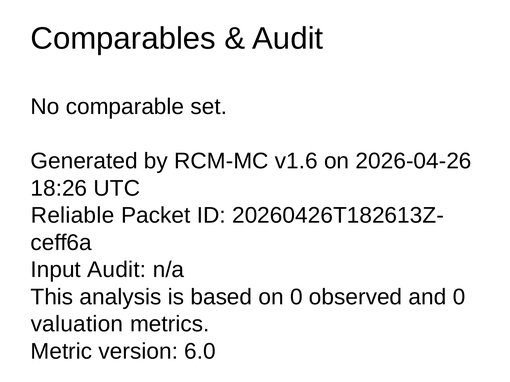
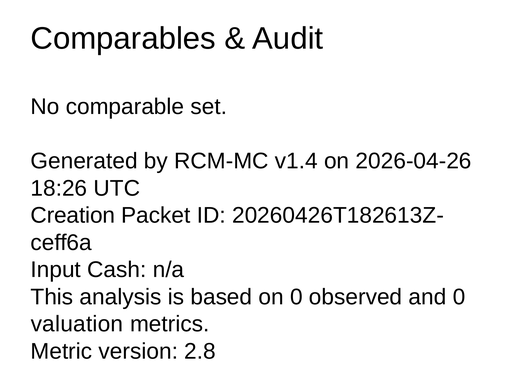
v1.6: v1.6 -> v1.4
Reliable: Reliable -> Creation
Input Audit: Audit -> Cash
6.0: 6.0 -> 2.8
